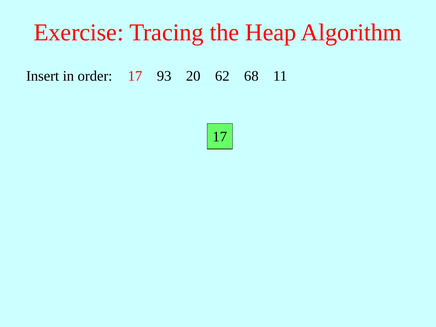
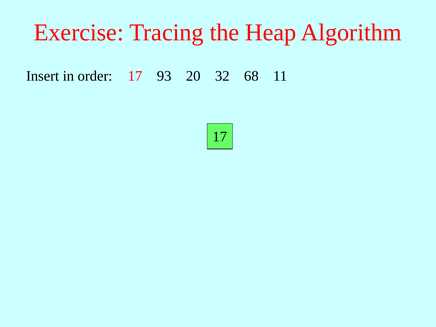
62: 62 -> 32
